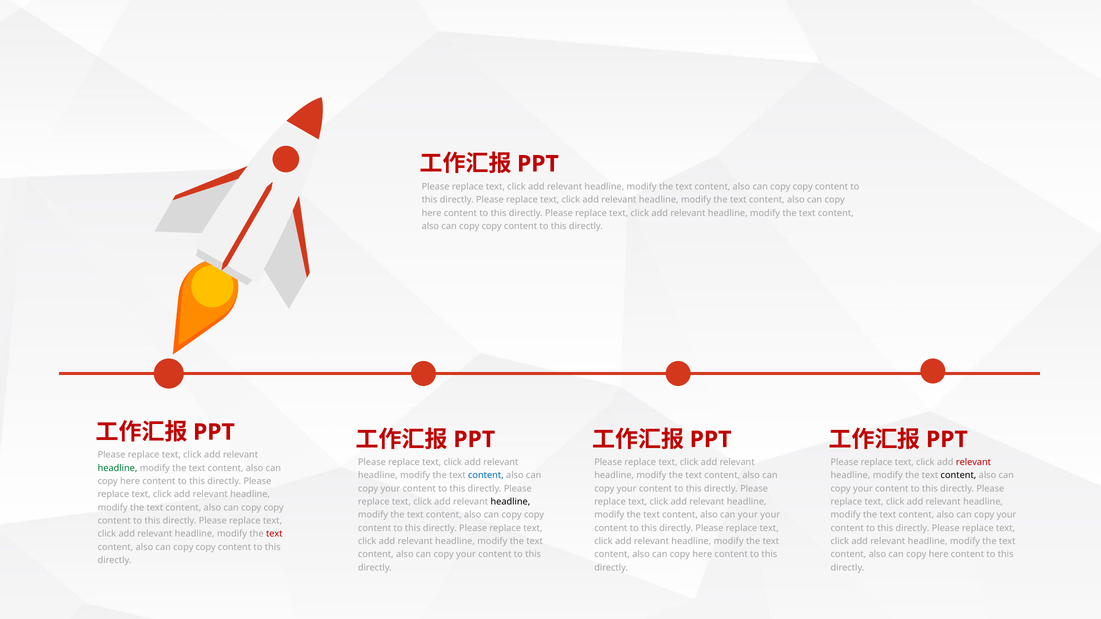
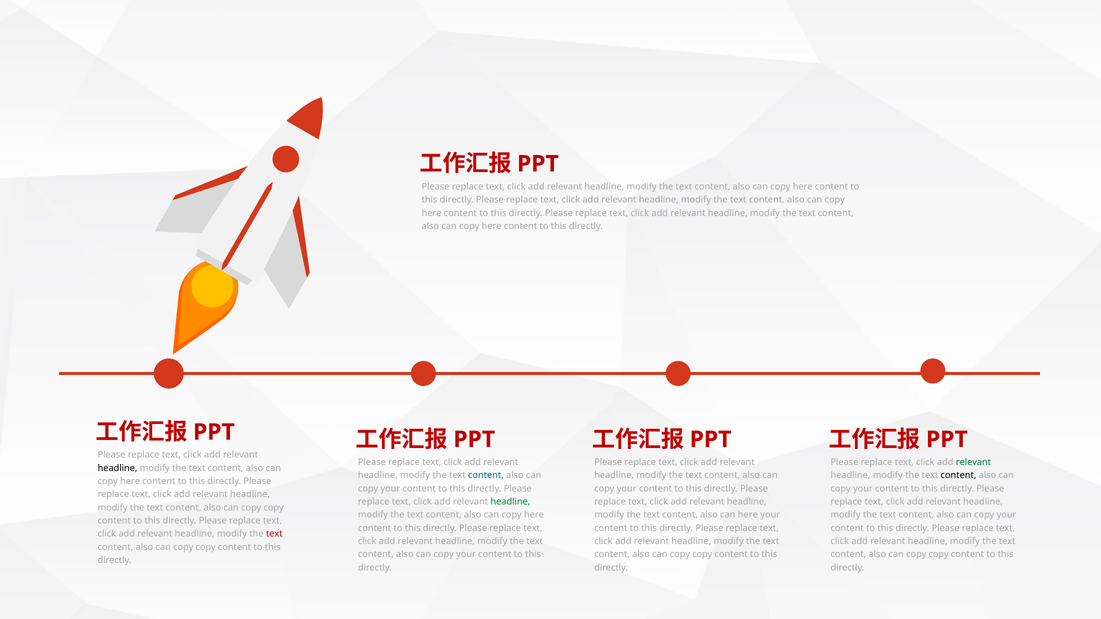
copy at (803, 187): copy -> here
copy at (492, 226): copy -> here
relevant at (973, 463) colour: red -> green
headline at (117, 468) colour: green -> black
headline at (510, 502) colour: black -> green
copy at (534, 515): copy -> here
can your: your -> here
here at (702, 555): here -> copy
here at (939, 555): here -> copy
